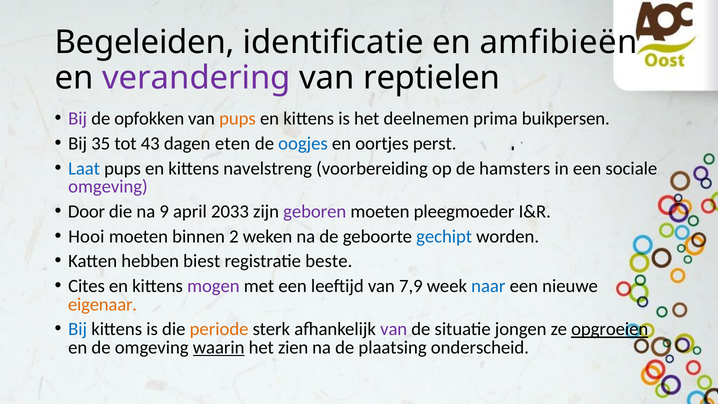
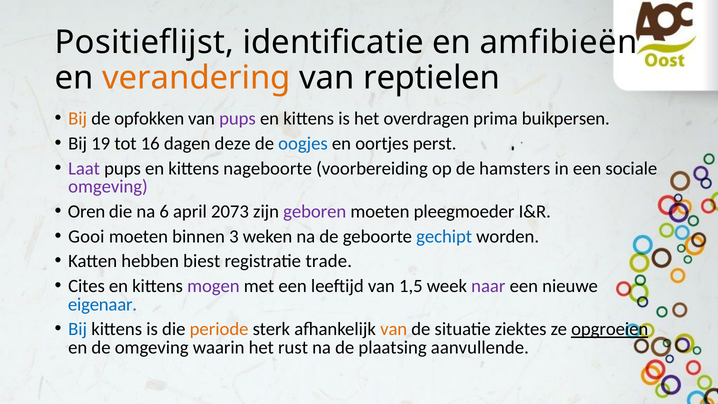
Begeleiden: Begeleiden -> Positieflijst
verandering colour: purple -> orange
Bij at (78, 119) colour: purple -> orange
pups at (237, 119) colour: orange -> purple
deelnemen: deelnemen -> overdragen
35: 35 -> 19
43: 43 -> 16
eten: eten -> deze
Laat colour: blue -> purple
navelstreng: navelstreng -> nageboorte
Door: Door -> Oren
9: 9 -> 6
2033: 2033 -> 2073
Hooi: Hooi -> Gooi
2: 2 -> 3
beste: beste -> trade
7,9: 7,9 -> 1,5
naar colour: blue -> purple
eigenaar colour: orange -> blue
van at (394, 329) colour: purple -> orange
jongen: jongen -> ziektes
waarin underline: present -> none
zien: zien -> rust
onderscheid: onderscheid -> aanvullende
